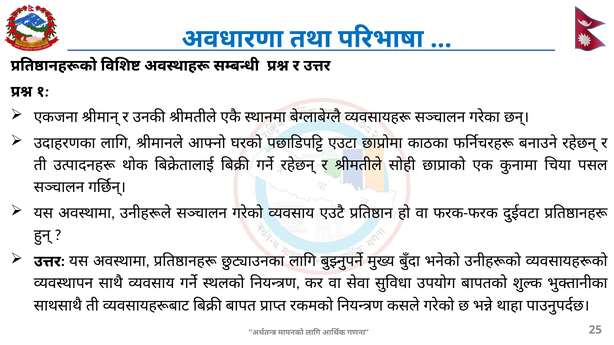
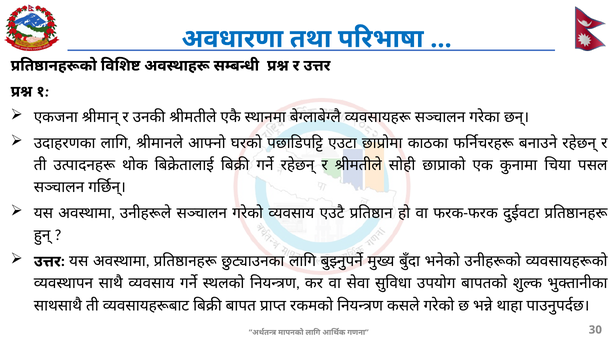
25: 25 -> 30
